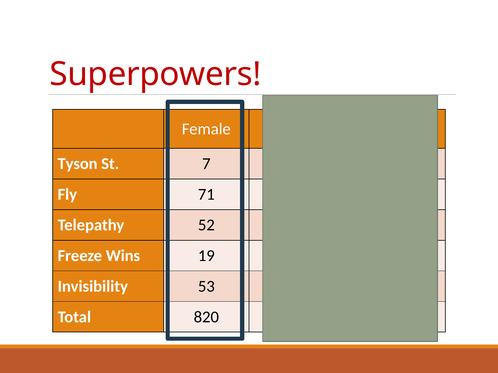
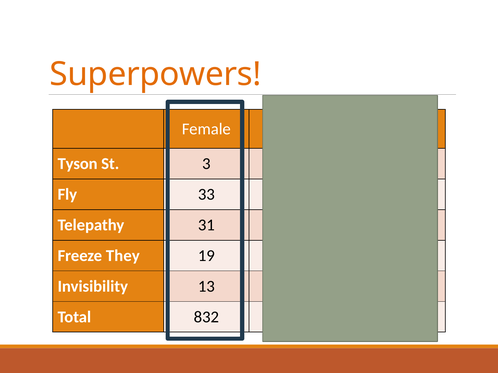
Superpowers colour: red -> orange
7: 7 -> 3
71: 71 -> 33
52: 52 -> 31
Wins: Wins -> They
53: 53 -> 13
820: 820 -> 832
